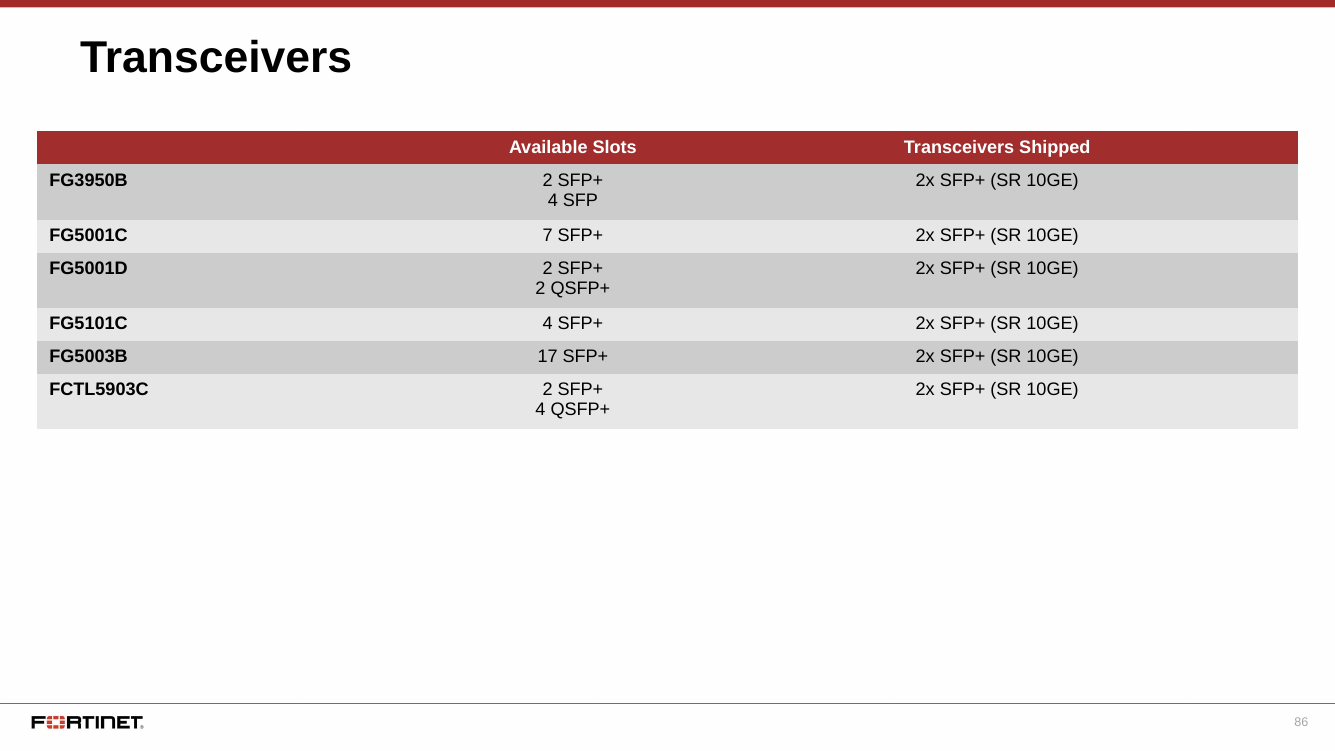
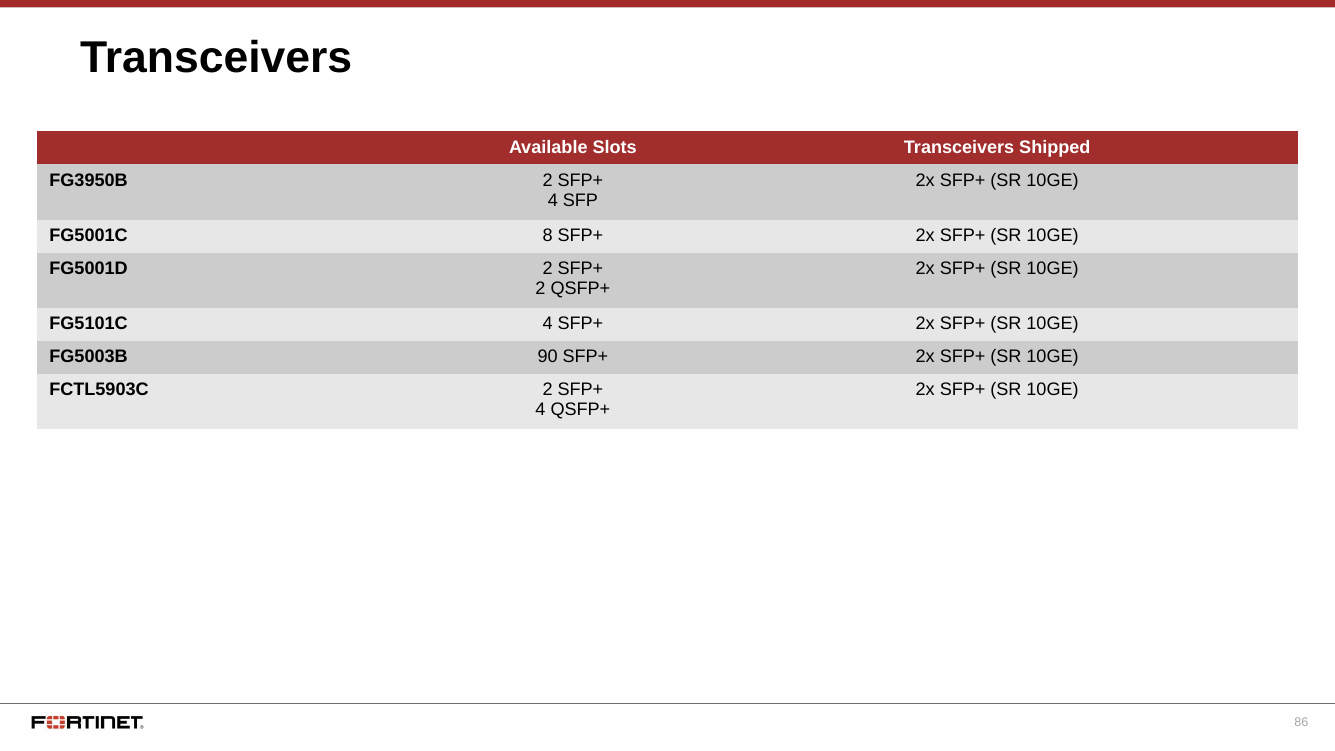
7: 7 -> 8
17: 17 -> 90
